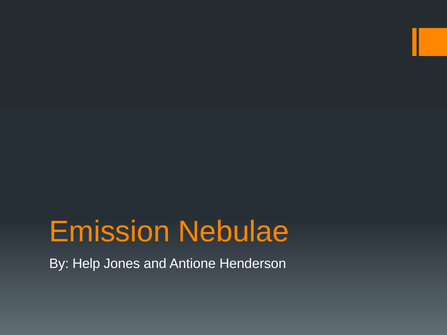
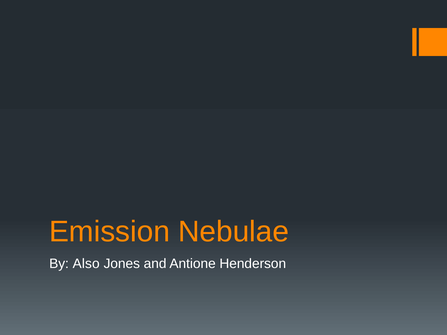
Help: Help -> Also
